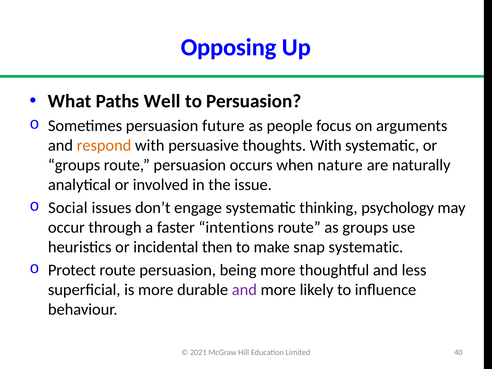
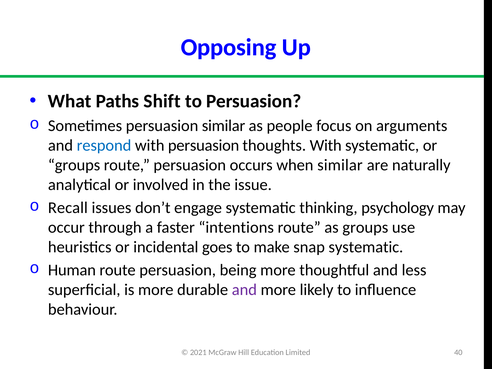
Well: Well -> Shift
persuasion future: future -> similar
respond colour: orange -> blue
with persuasive: persuasive -> persuasion
when nature: nature -> similar
Social: Social -> Recall
then: then -> goes
Protect: Protect -> Human
